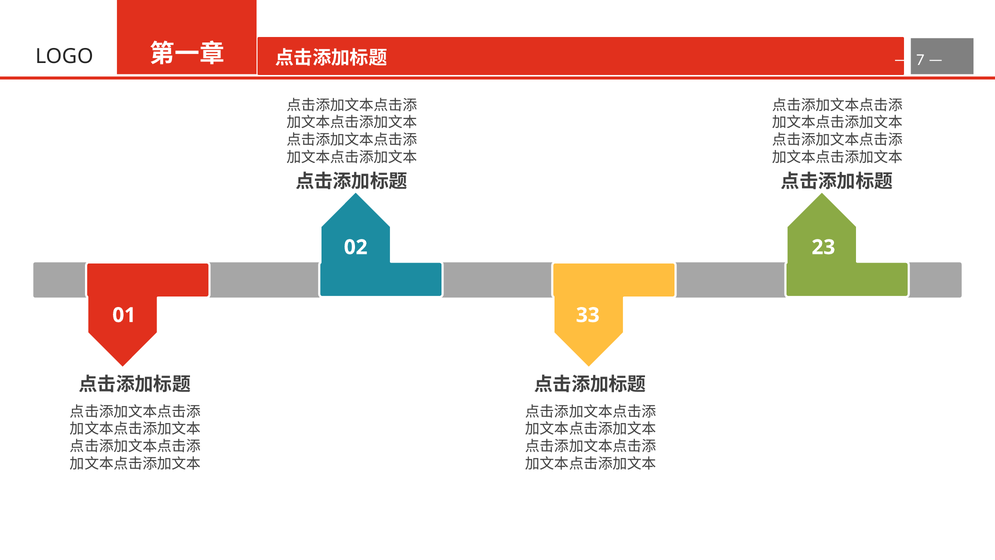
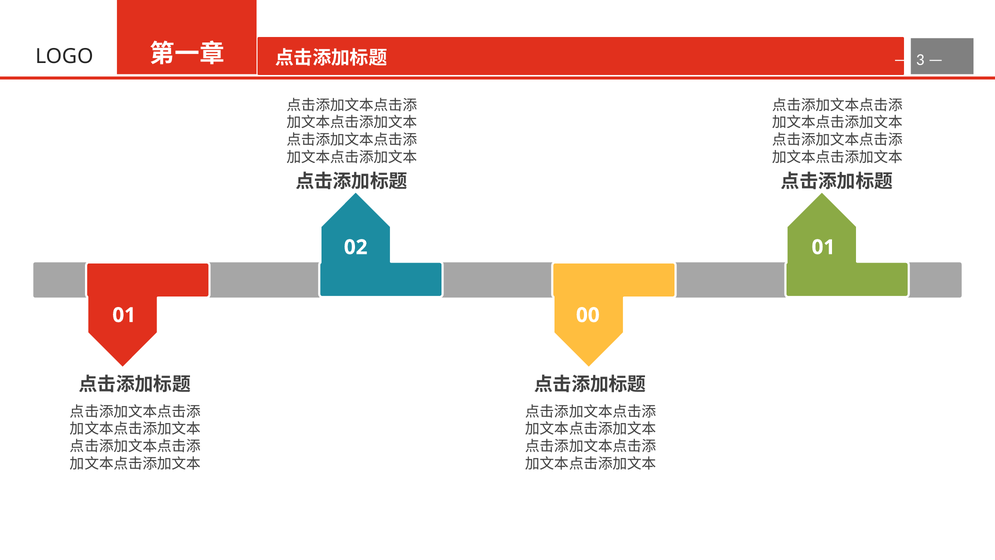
7: 7 -> 3
02 23: 23 -> 01
33: 33 -> 00
